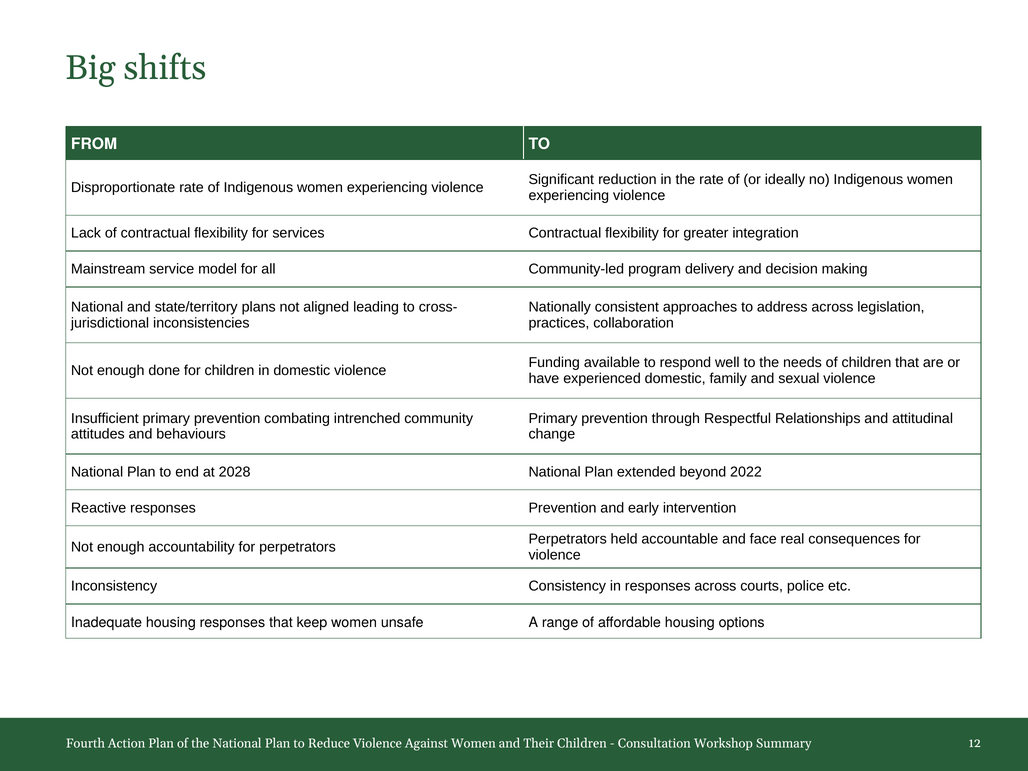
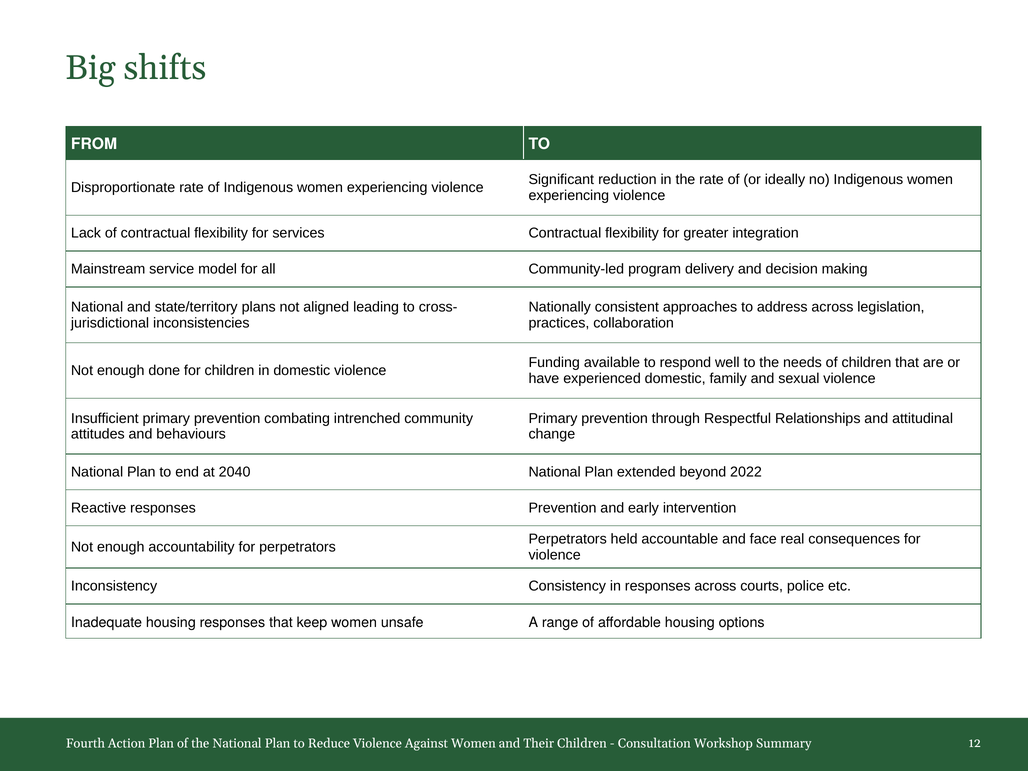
2028: 2028 -> 2040
